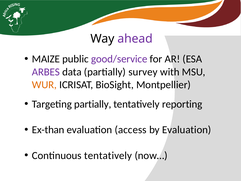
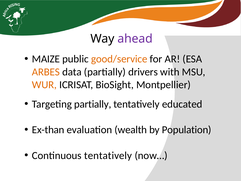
good/service colour: purple -> orange
ARBES colour: purple -> orange
survey: survey -> drivers
reporting: reporting -> educated
access: access -> wealth
by Evaluation: Evaluation -> Population
